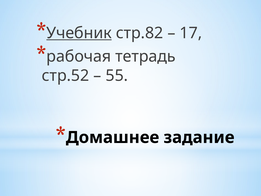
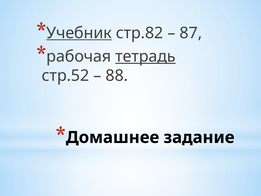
17: 17 -> 87
тетрадь underline: none -> present
55: 55 -> 88
